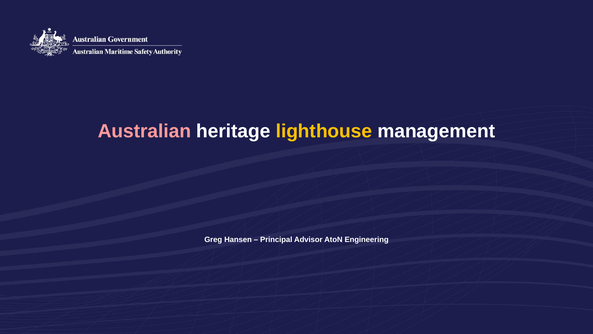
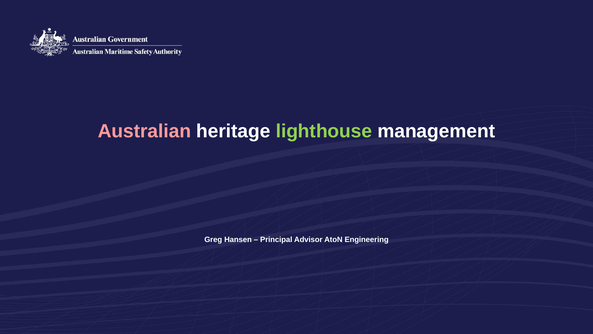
lighthouse colour: yellow -> light green
